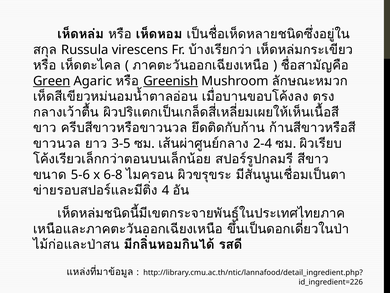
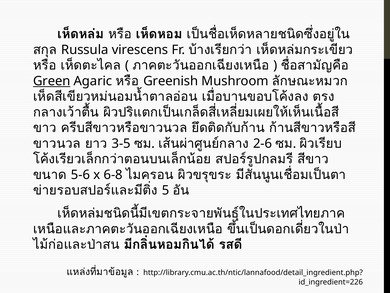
Greenish underline: present -> none
2-4: 2-4 -> 2-6
4: 4 -> 5
